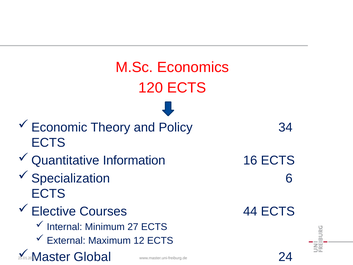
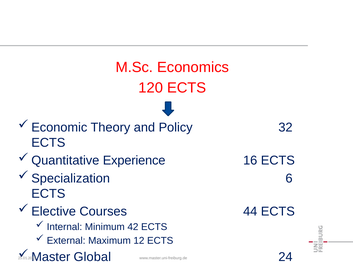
34: 34 -> 32
Information: Information -> Experience
27: 27 -> 42
